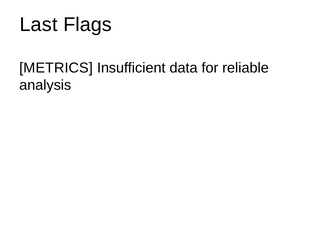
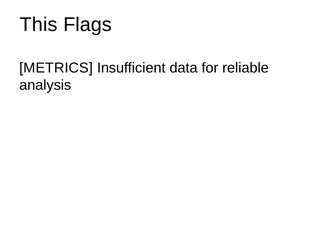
Last: Last -> This
